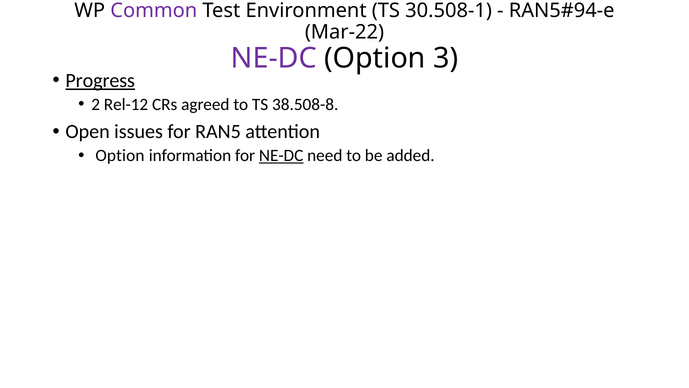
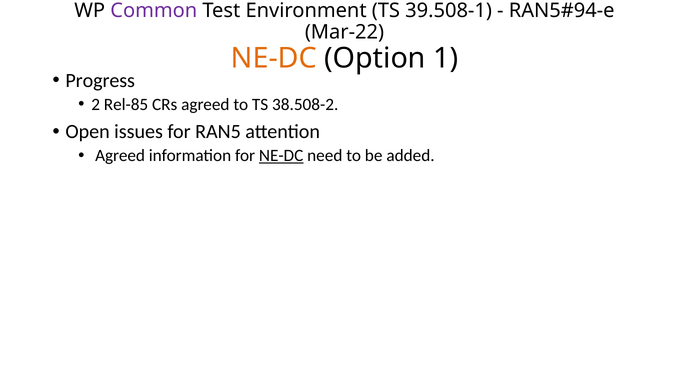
30.508-1: 30.508-1 -> 39.508-1
NE-DC at (274, 58) colour: purple -> orange
3: 3 -> 1
Progress underline: present -> none
Rel-12: Rel-12 -> Rel-85
38.508-8: 38.508-8 -> 38.508-2
Option at (120, 155): Option -> Agreed
